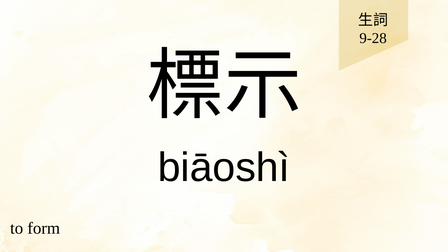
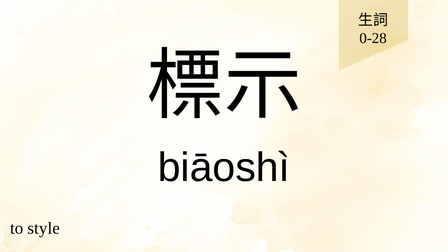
9-28: 9-28 -> 0-28
form: form -> style
